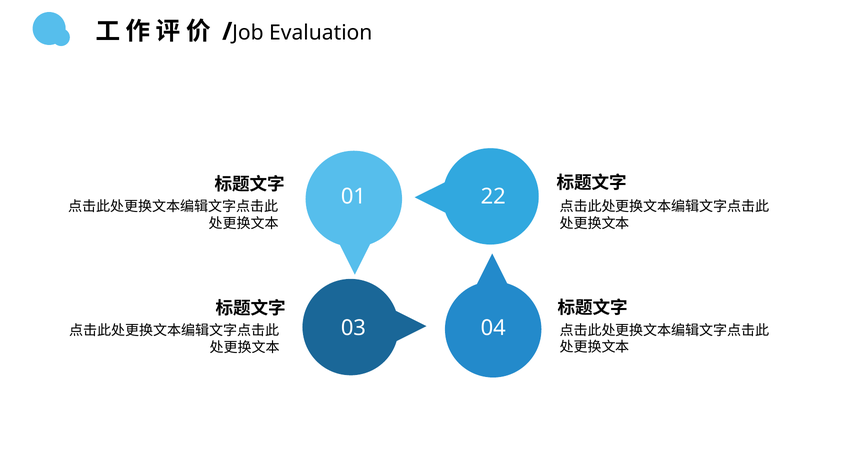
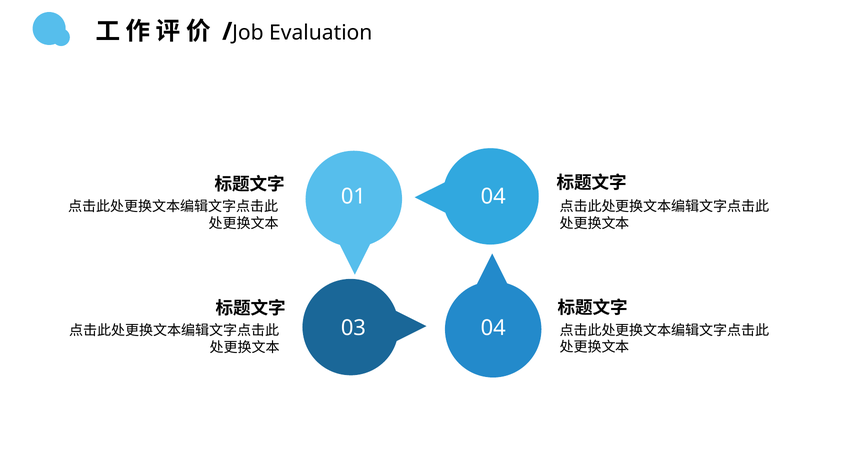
01 22: 22 -> 04
